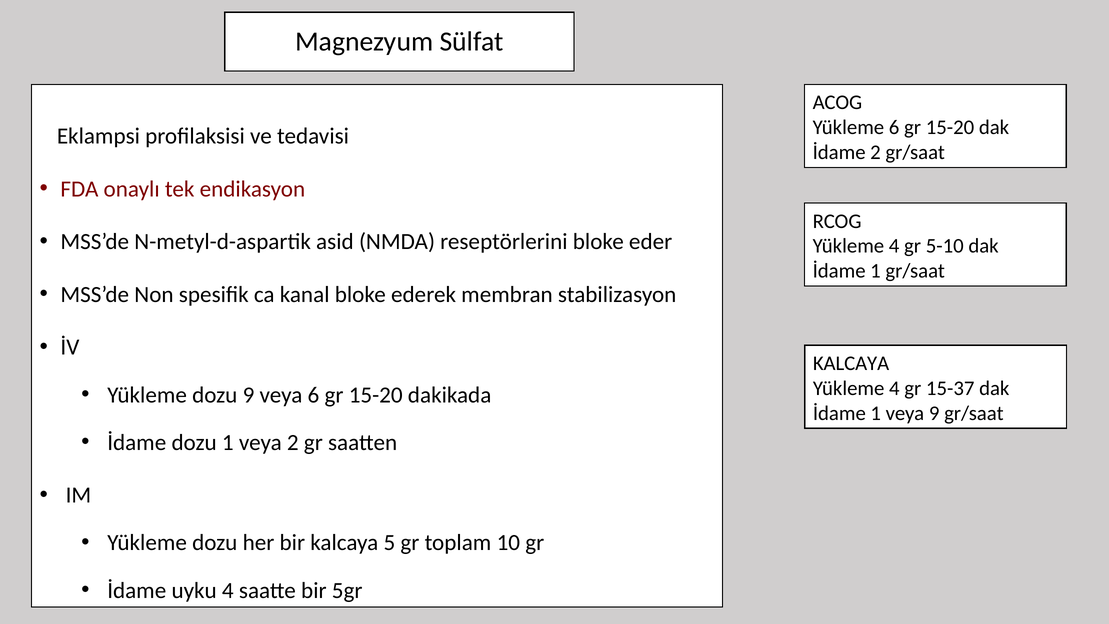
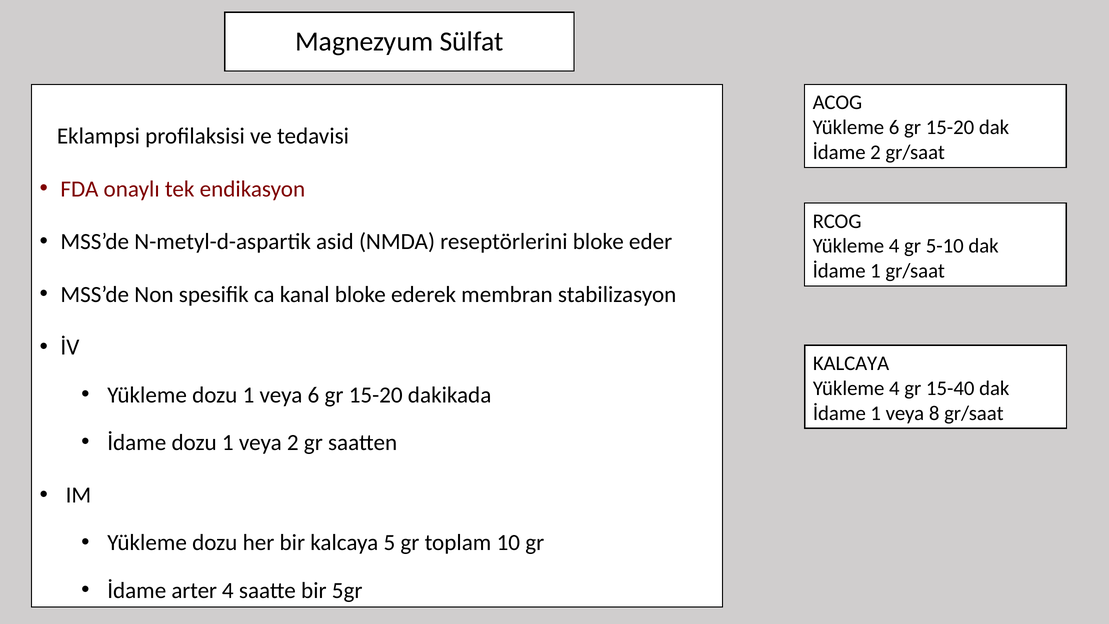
15-37: 15-37 -> 15-40
Yükleme dozu 9: 9 -> 1
veya 9: 9 -> 8
uyku: uyku -> arter
